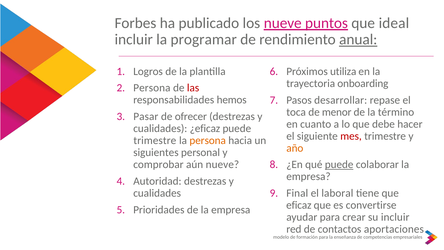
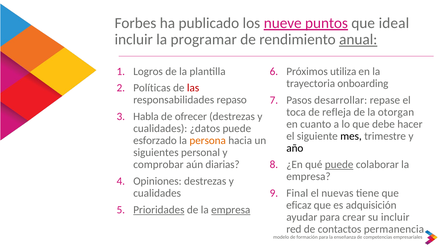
Persona at (152, 88): Persona -> Políticas
hemos: hemos -> repaso
menor: menor -> refleja
término: término -> otorgan
Pasar: Pasar -> Habla
¿eficaz: ¿eficaz -> ¿datos
mes colour: red -> black
trimestre at (155, 140): trimestre -> esforzado
año colour: orange -> black
aún nueve: nueve -> diarias
Autoridad: Autoridad -> Opiniones
laboral: laboral -> nuevas
convertirse: convertirse -> adquisición
Prioridades underline: none -> present
empresa at (231, 210) underline: none -> present
aportaciones: aportaciones -> permanencia
